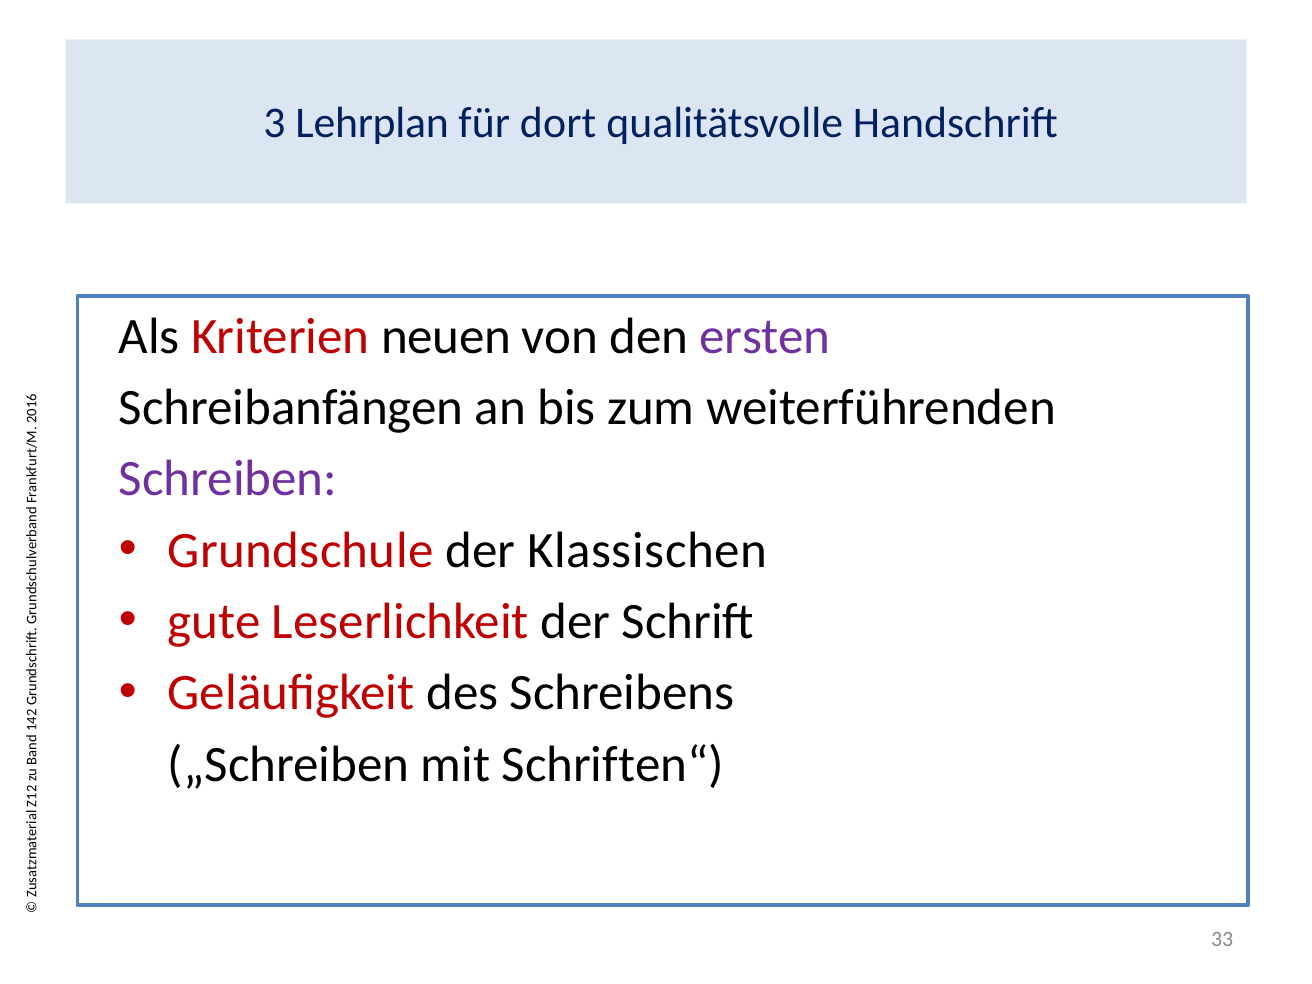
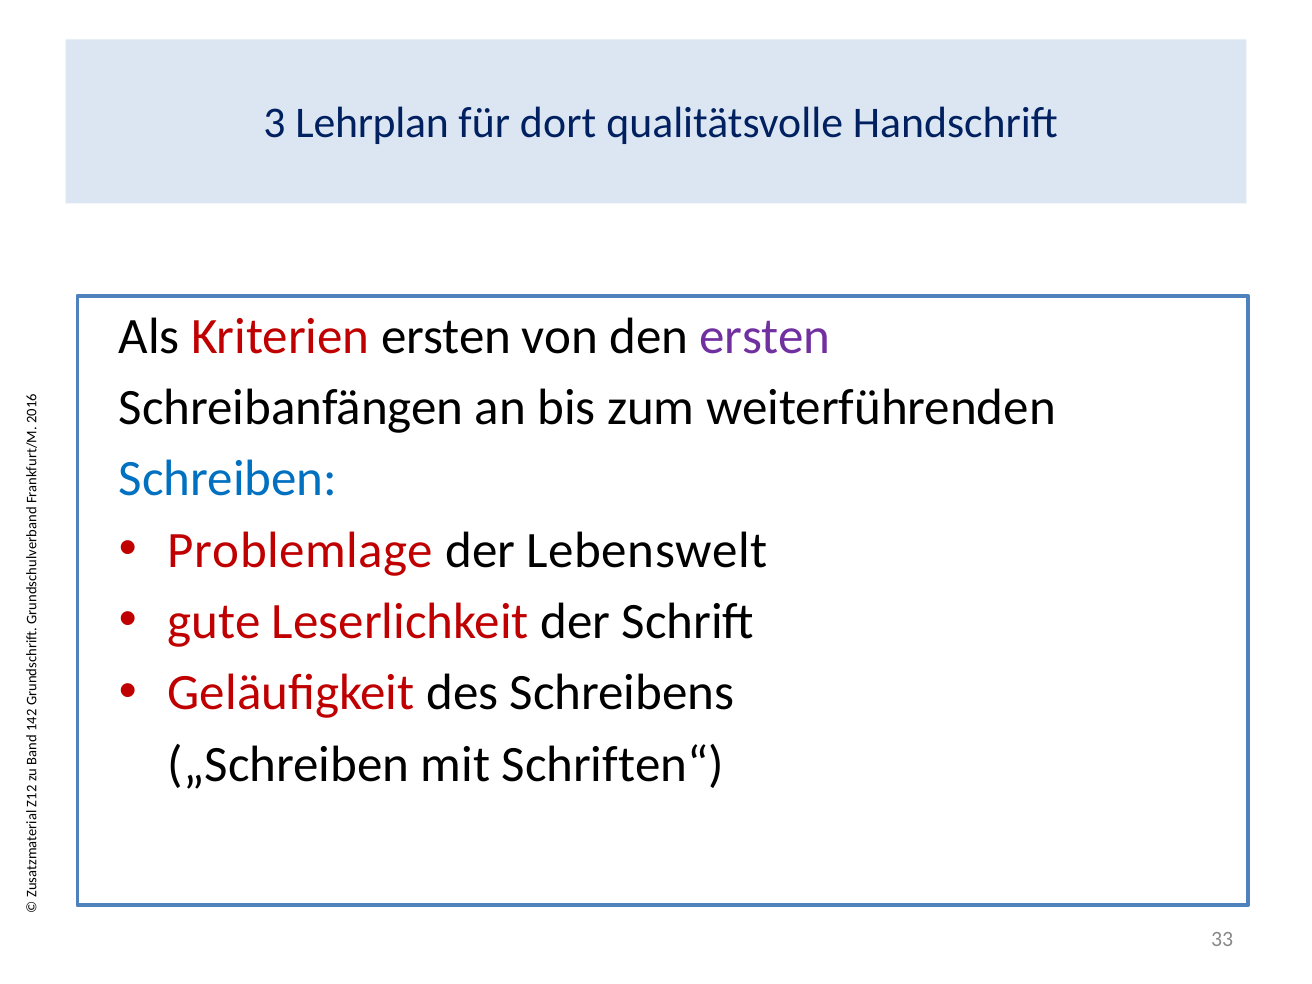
Kriterien neuen: neuen -> ersten
Schreiben colour: purple -> blue
Grundschule: Grundschule -> Problemlage
Klassischen: Klassischen -> Lebenswelt
